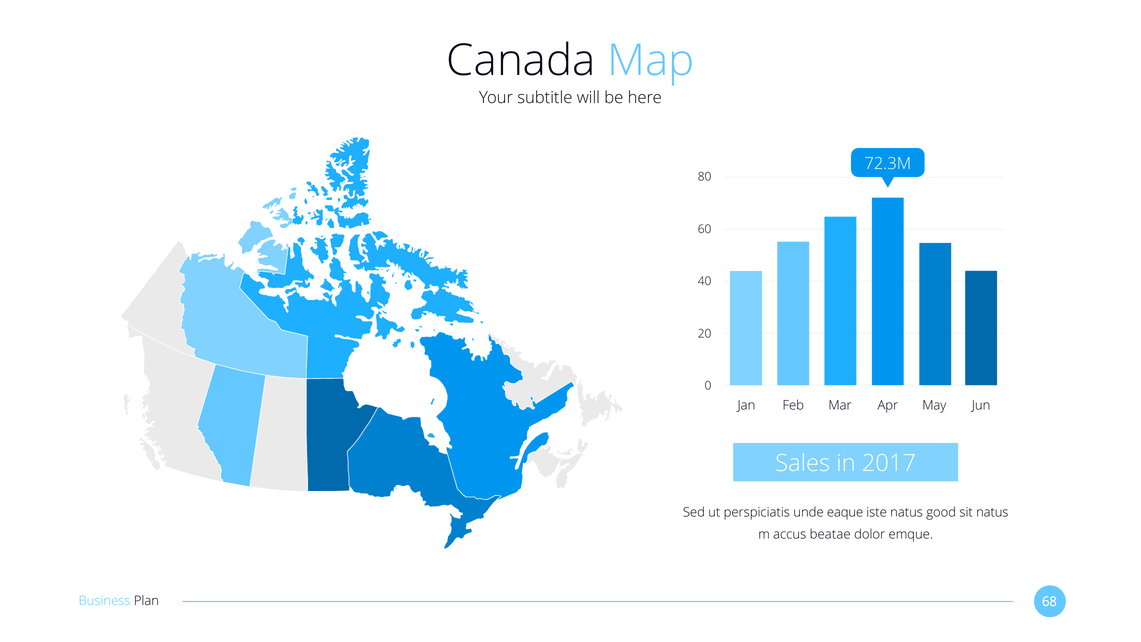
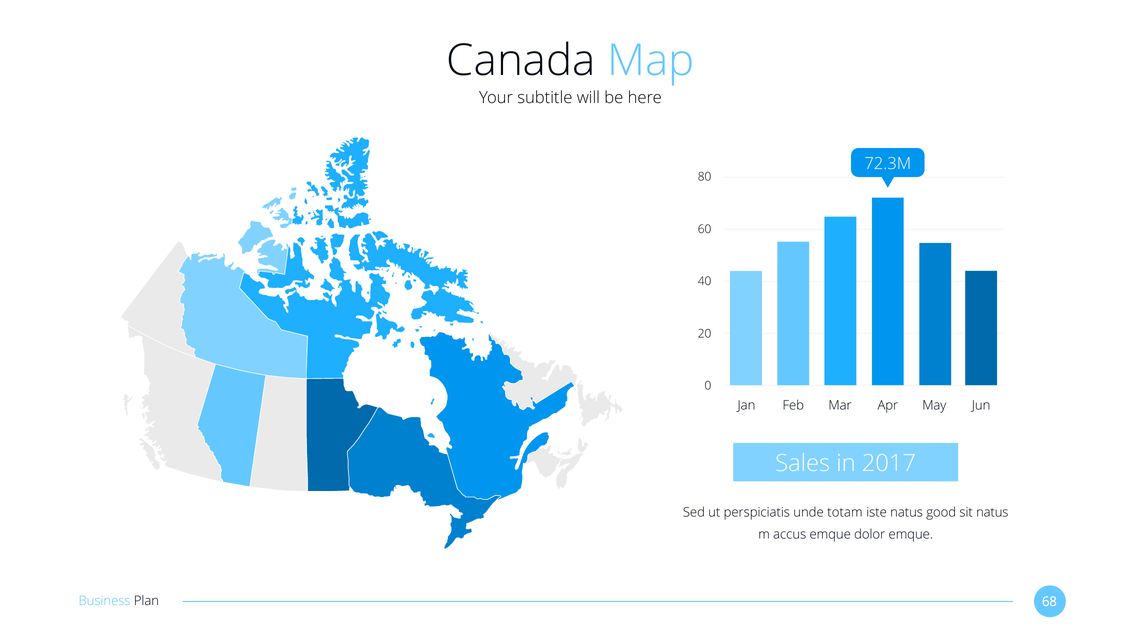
eaque: eaque -> totam
accus beatae: beatae -> emque
